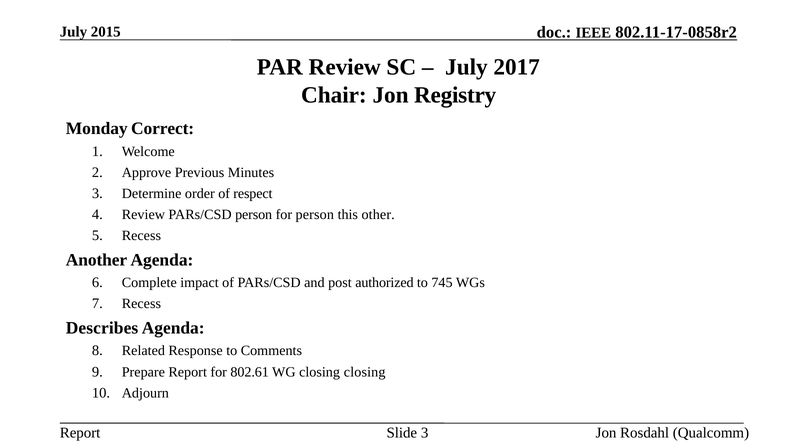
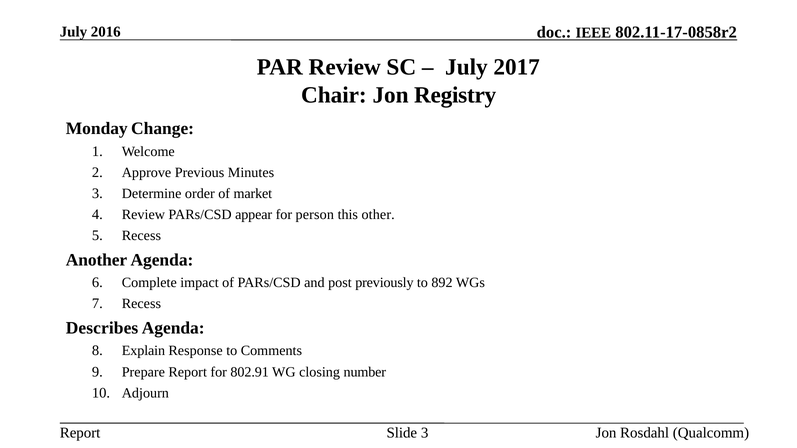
2015: 2015 -> 2016
Correct: Correct -> Change
respect: respect -> market
PARs/CSD person: person -> appear
authorized: authorized -> previously
745: 745 -> 892
Related: Related -> Explain
802.61: 802.61 -> 802.91
closing closing: closing -> number
